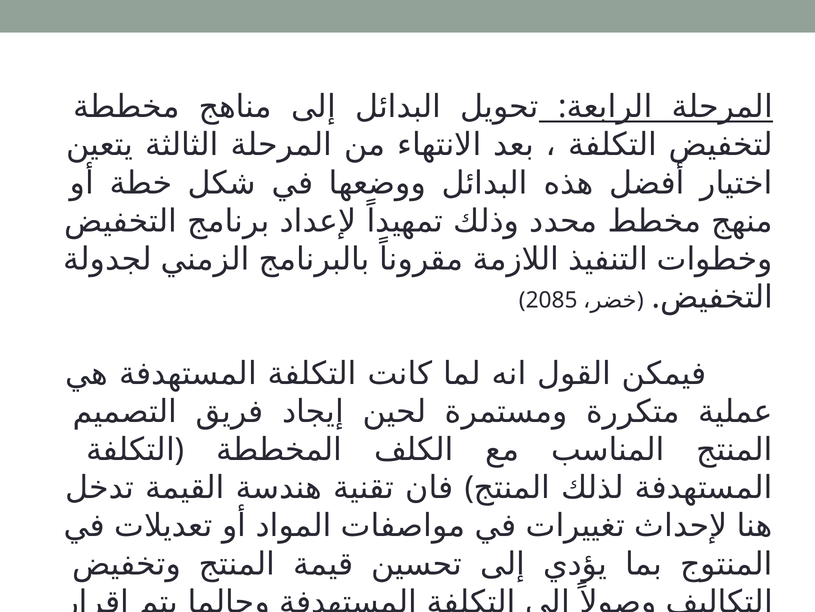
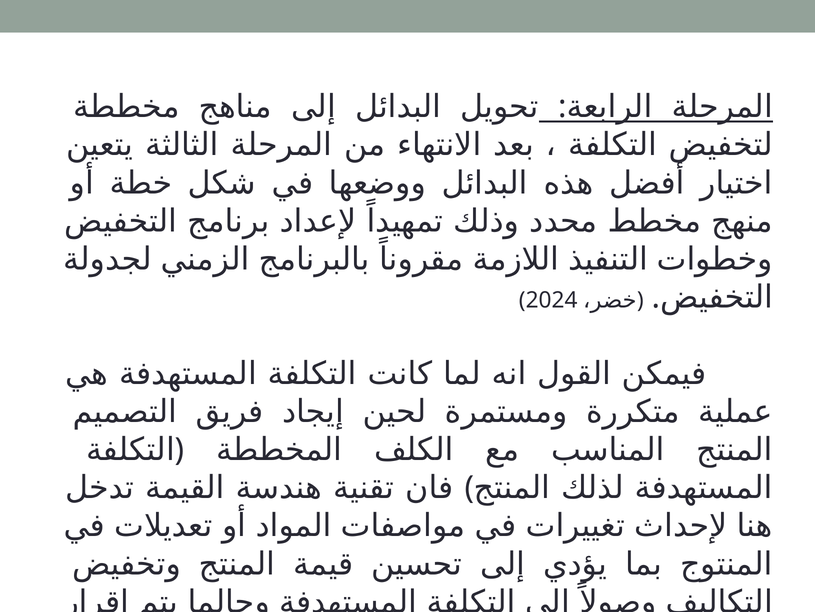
2085: 2085 -> 2024
